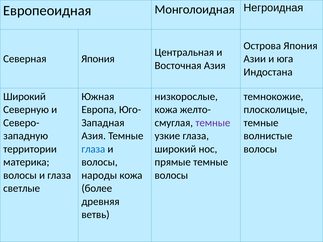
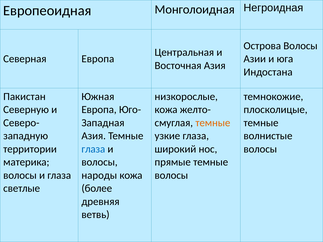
Острова Япония: Япония -> Волосы
Северная Япония: Япония -> Европа
Широкий at (24, 97): Широкий -> Пакистан
темные at (213, 123) colour: purple -> orange
